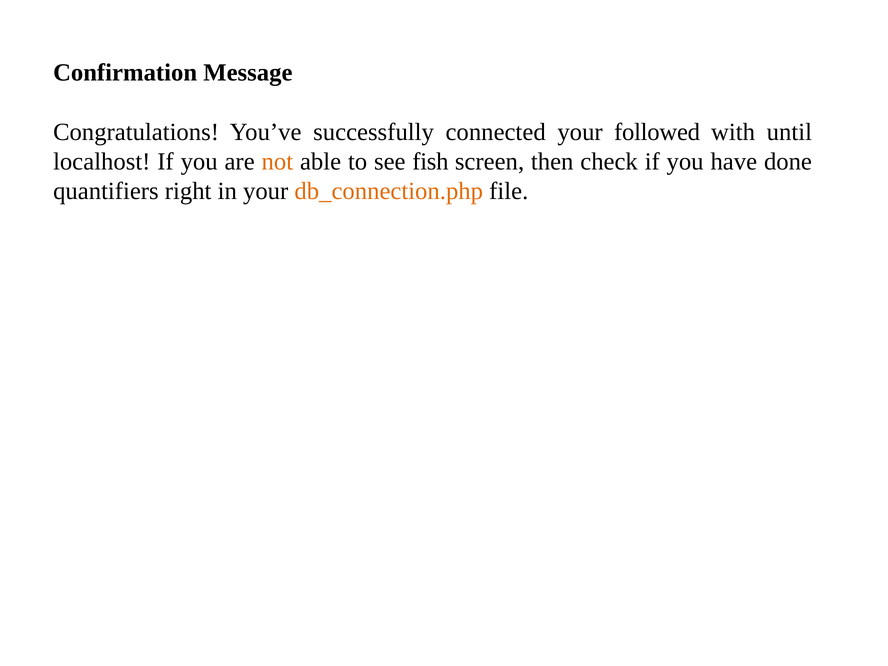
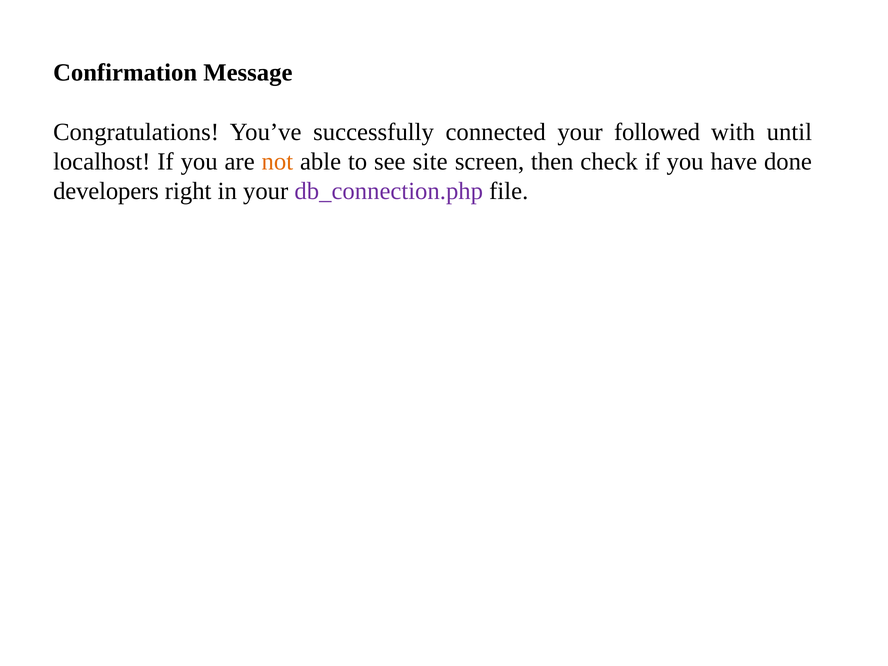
fish: fish -> site
quantifiers: quantifiers -> developers
db_connection.php colour: orange -> purple
